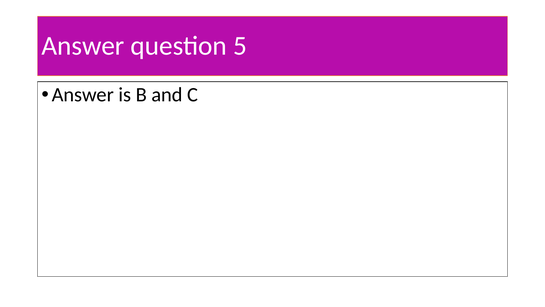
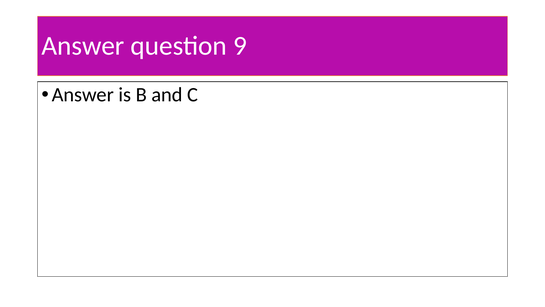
5: 5 -> 9
